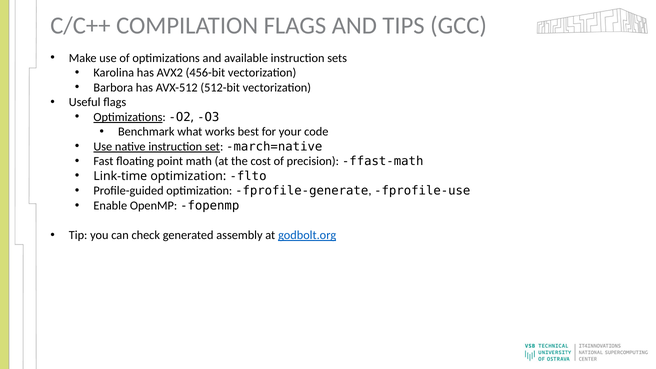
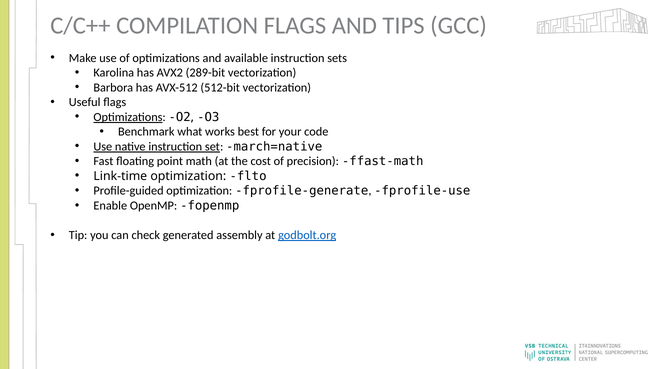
456-bit: 456-bit -> 289-bit
